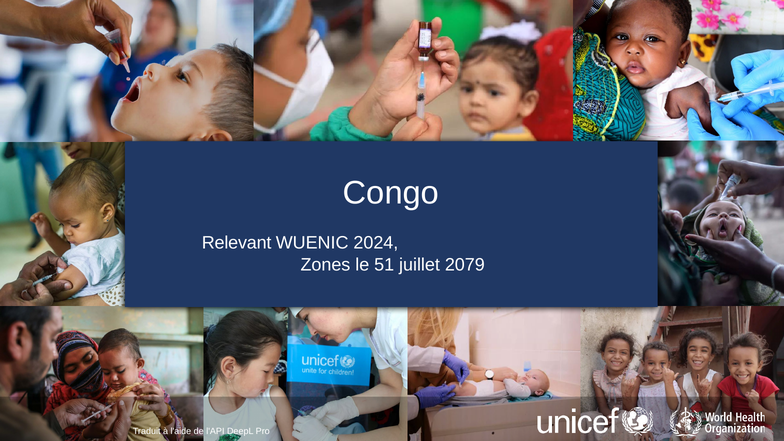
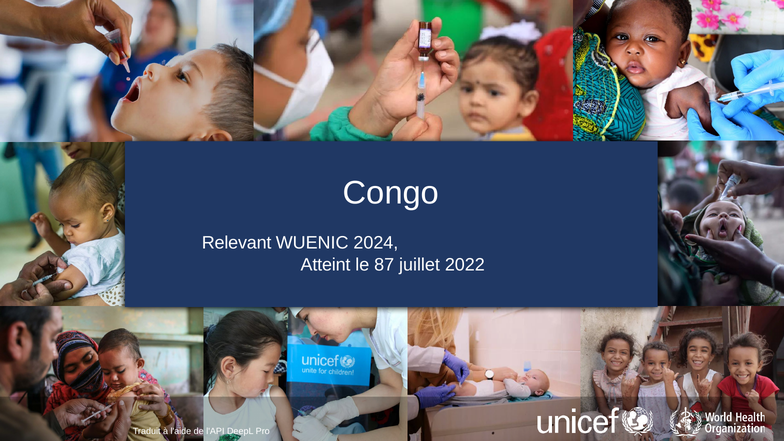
Zones: Zones -> Atteint
51: 51 -> 87
2079: 2079 -> 2022
